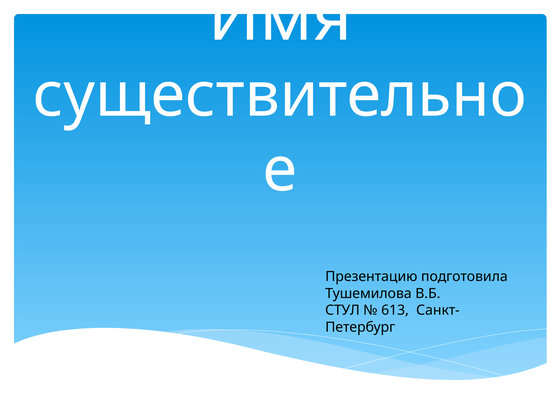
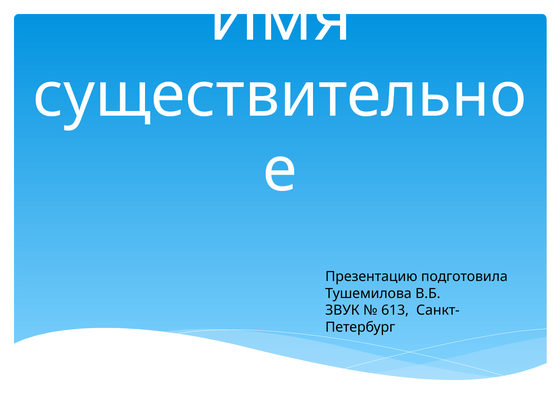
СТУЛ: СТУЛ -> ЗВУК
